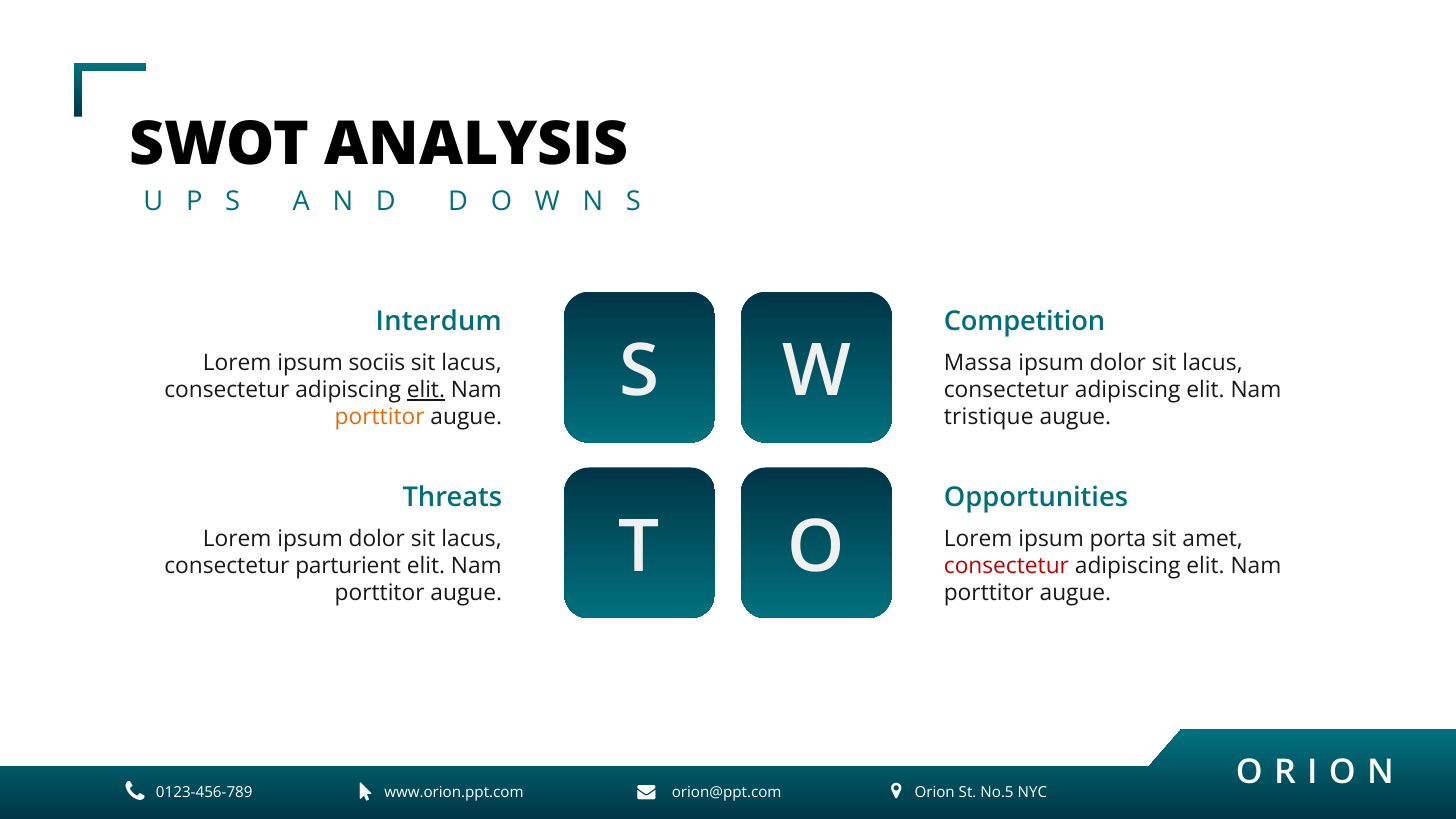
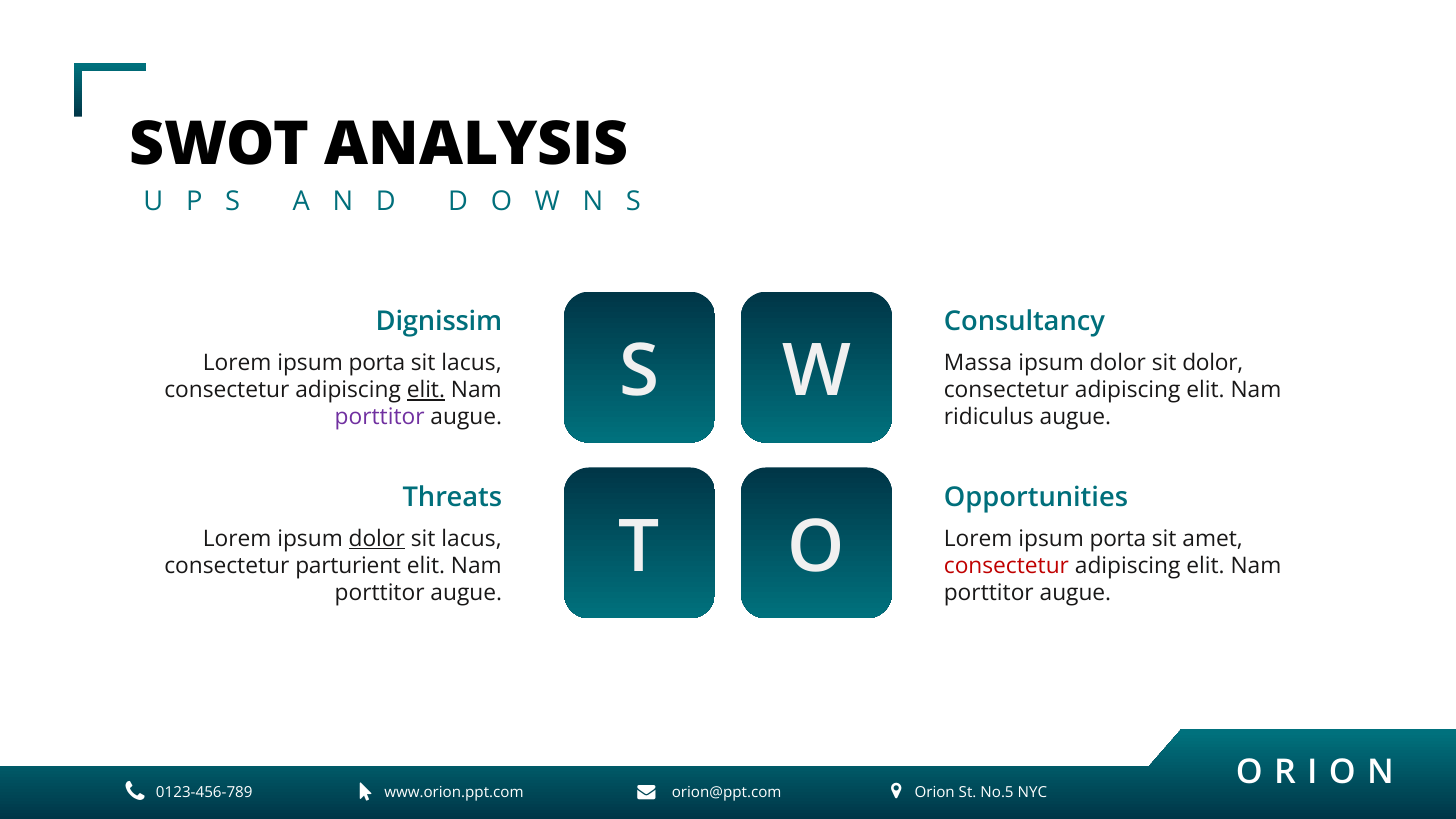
Interdum: Interdum -> Dignissim
Competition: Competition -> Consultancy
sociis at (377, 363): sociis -> porta
lacus at (1213, 363): lacus -> dolor
porttitor at (380, 417) colour: orange -> purple
tristique: tristique -> ridiculus
dolor at (377, 539) underline: none -> present
